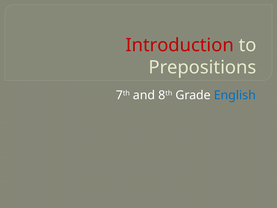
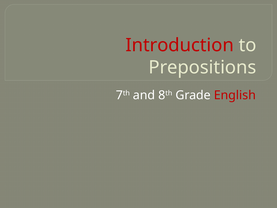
English colour: blue -> red
